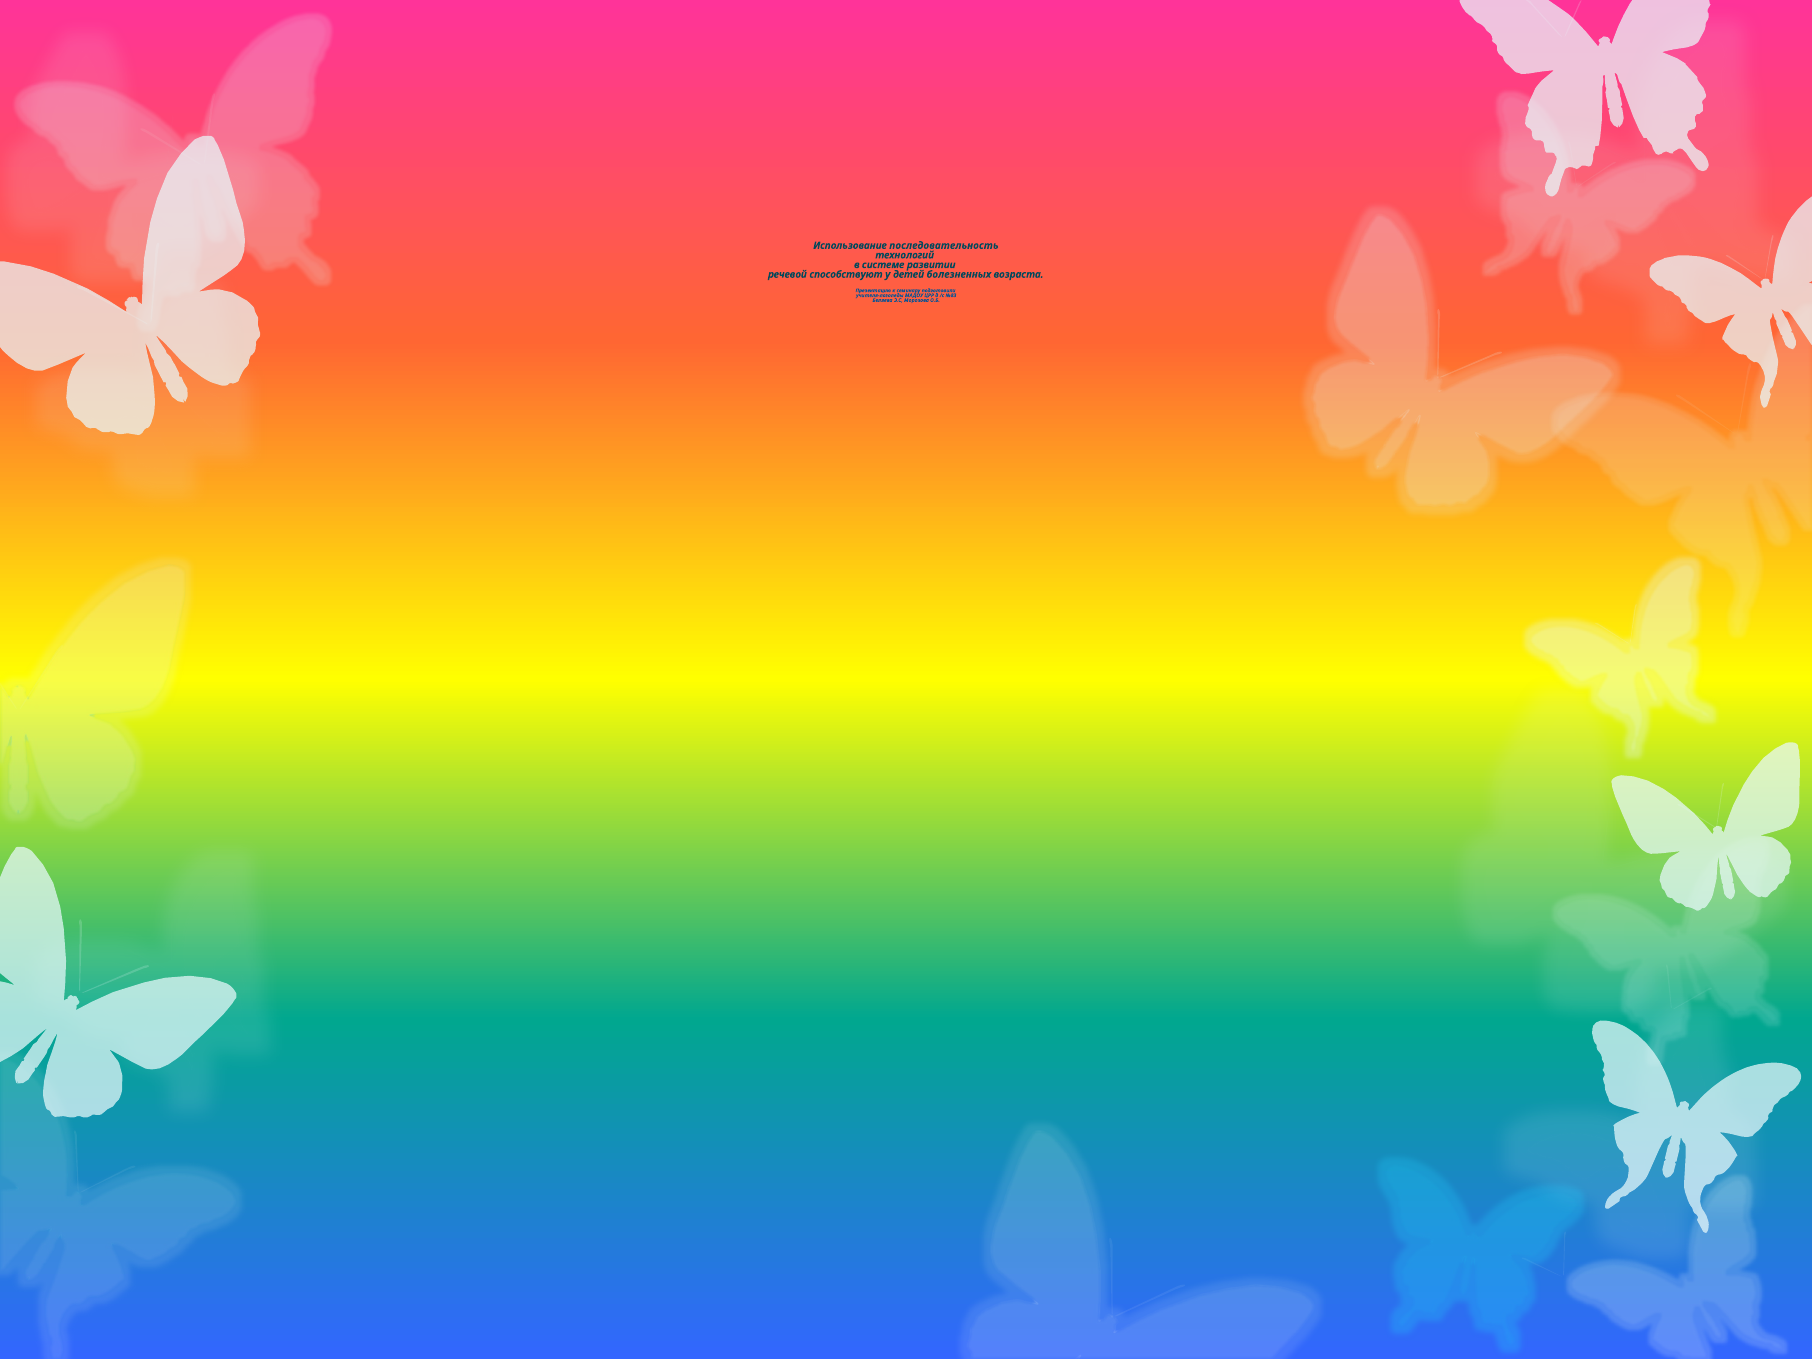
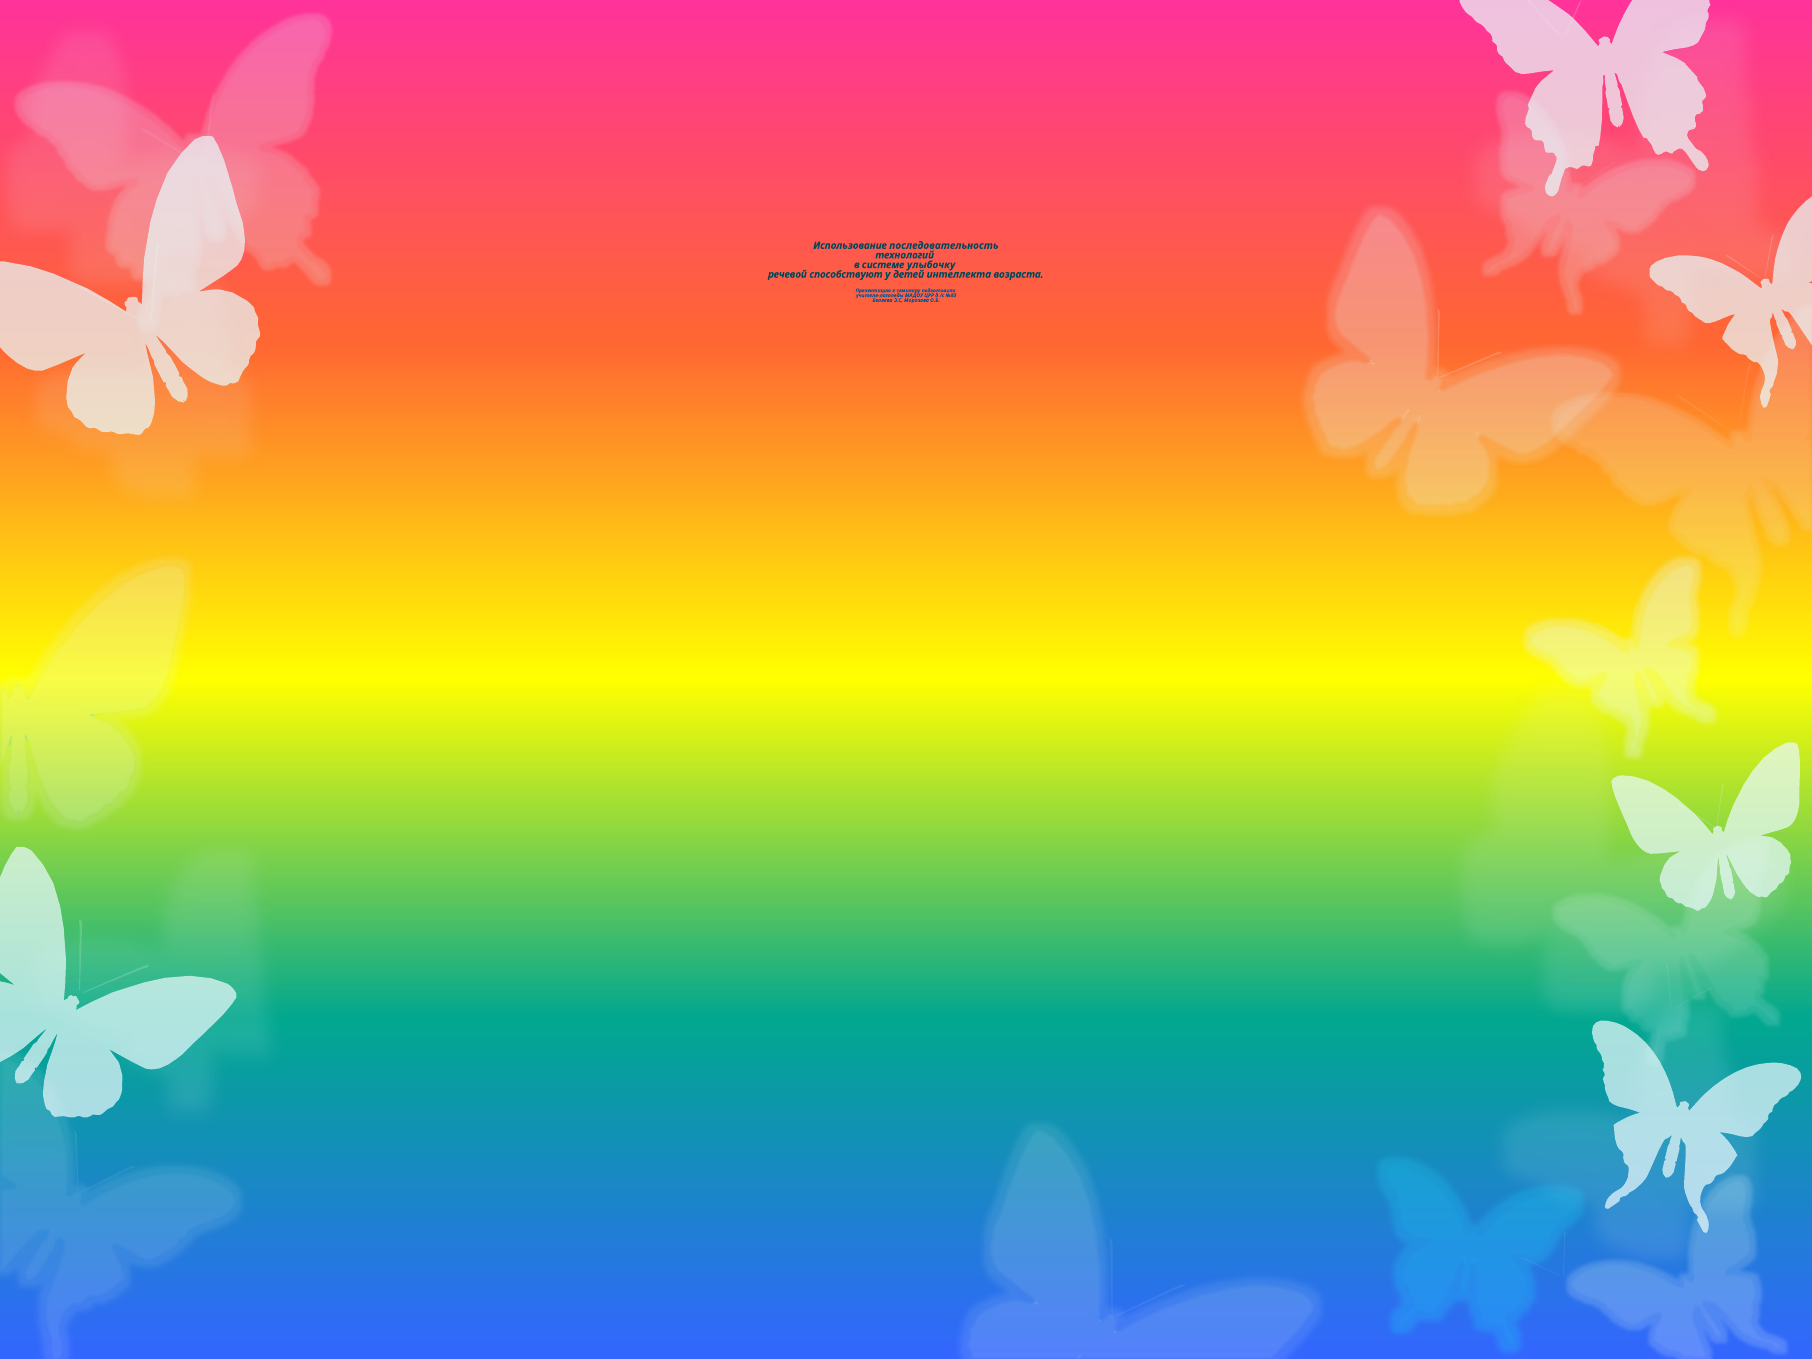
развитии: развитии -> улыбочку
болезненных: болезненных -> интеллекта
